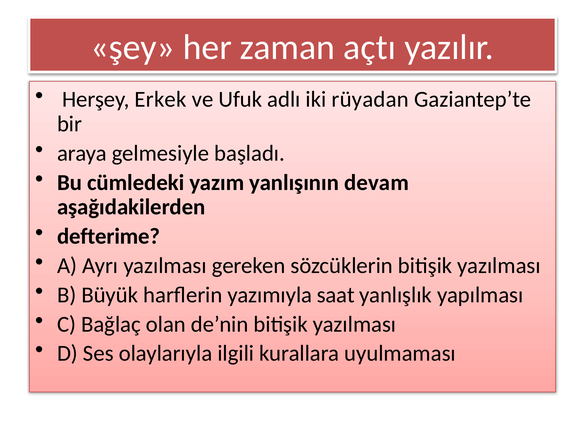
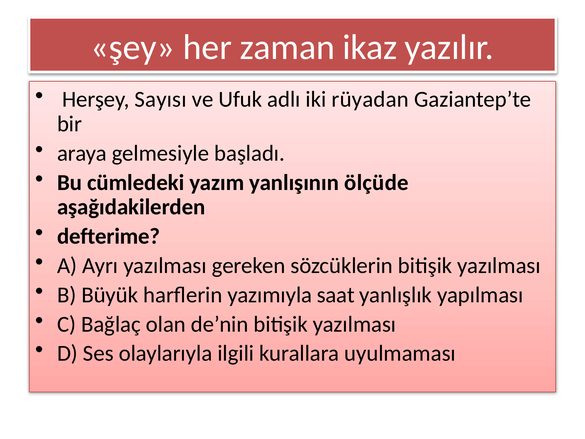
açtı: açtı -> ikaz
Erkek: Erkek -> Sayısı
devam: devam -> ölçüde
